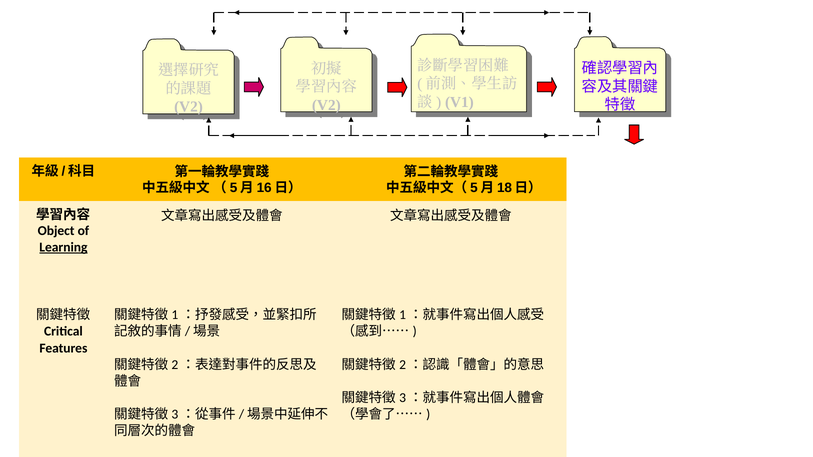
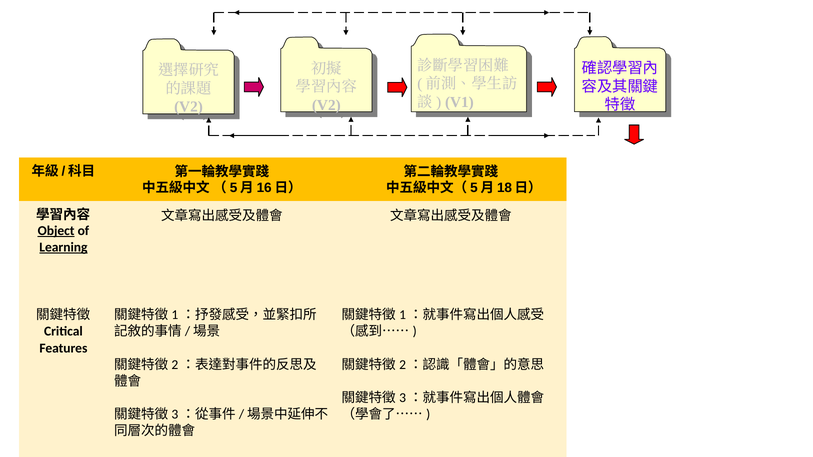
Object underline: none -> present
